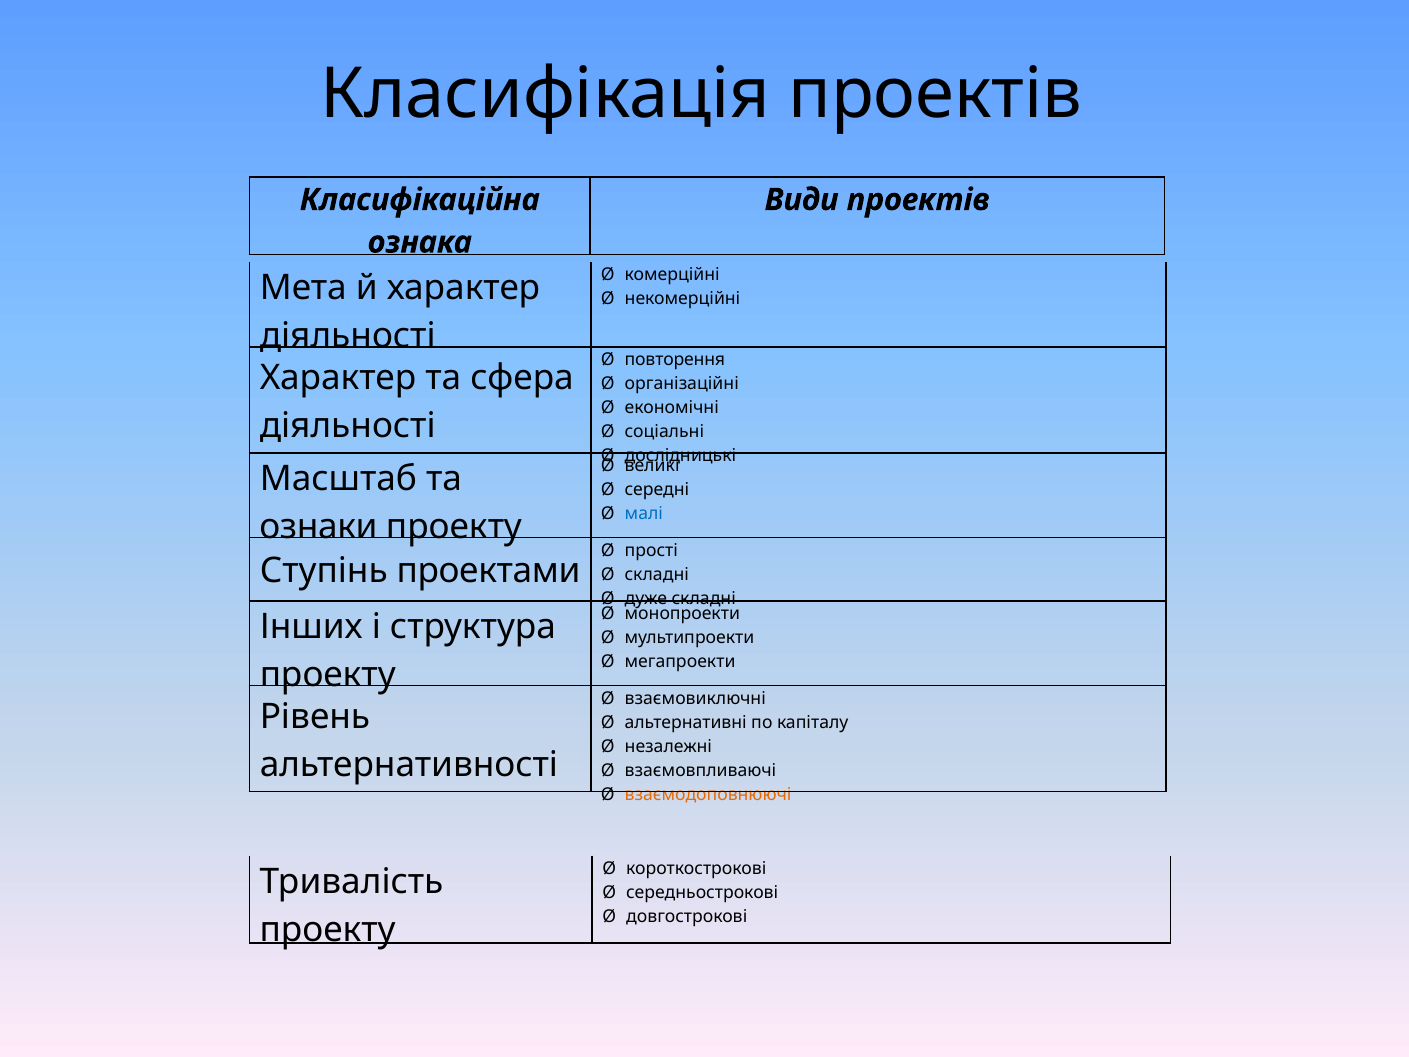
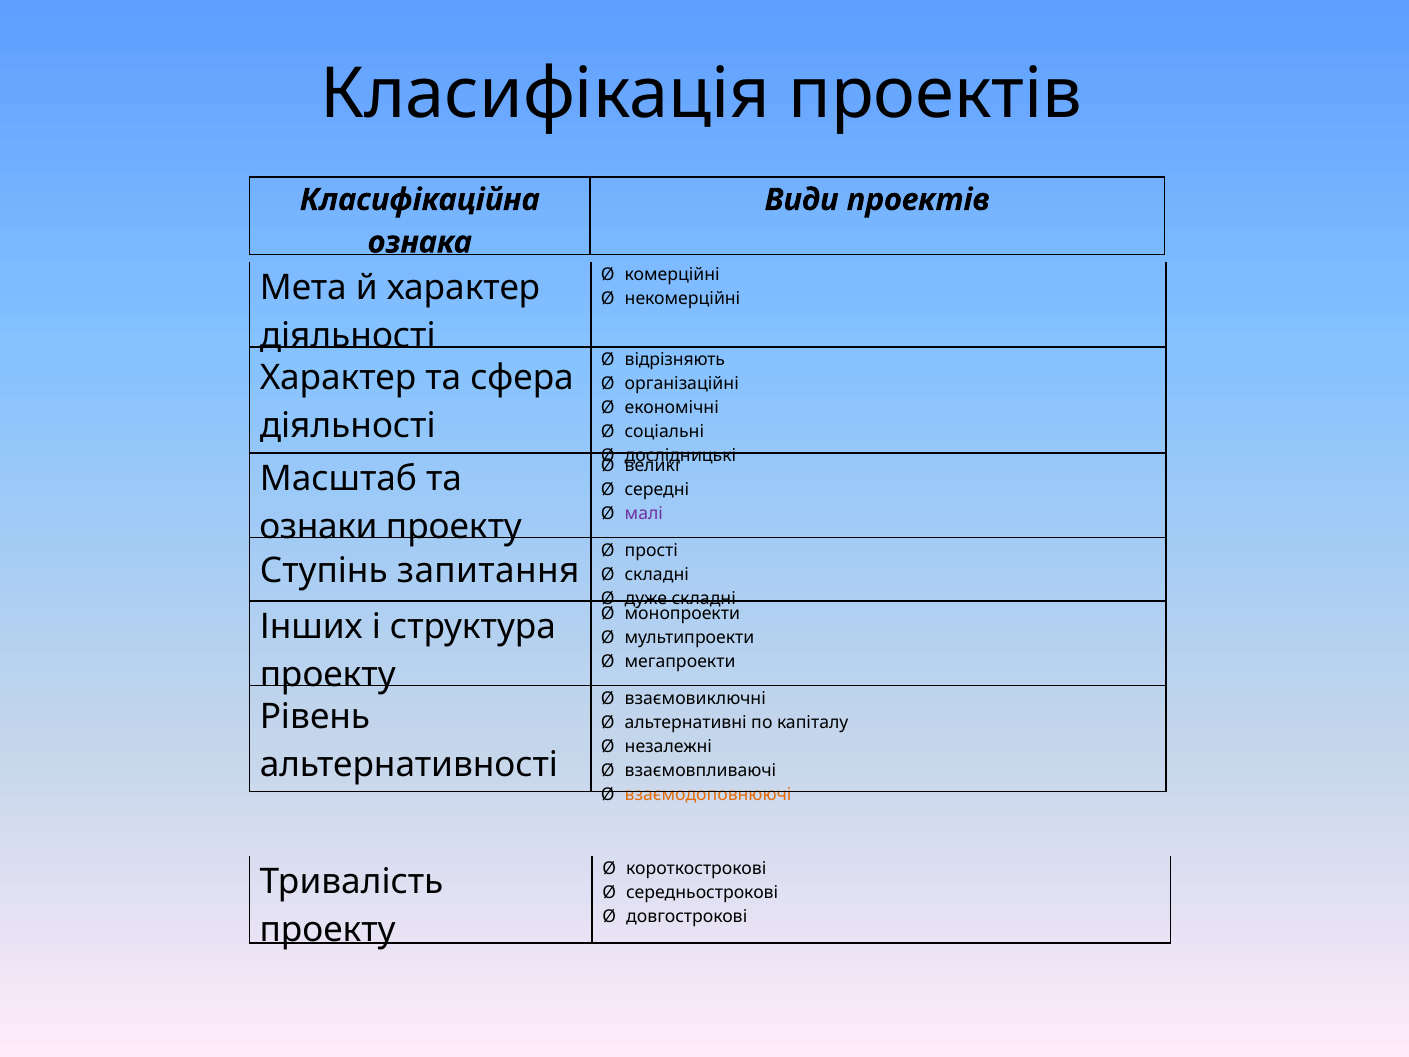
повторення: повторення -> відрізняють
малі colour: blue -> purple
проектами: проектами -> запитання
